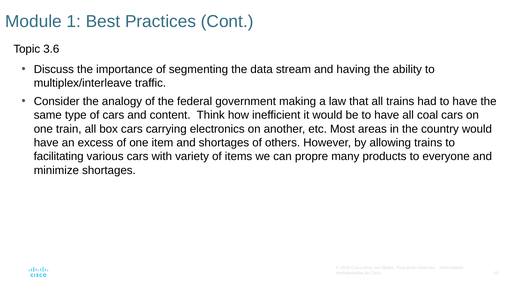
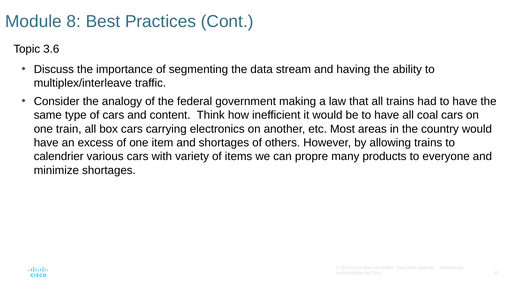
1: 1 -> 8
facilitating: facilitating -> calendrier
